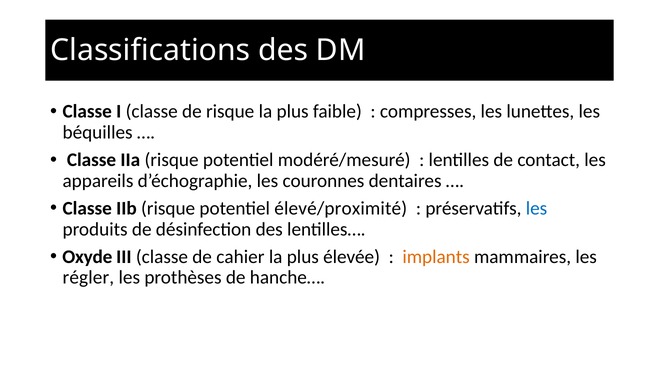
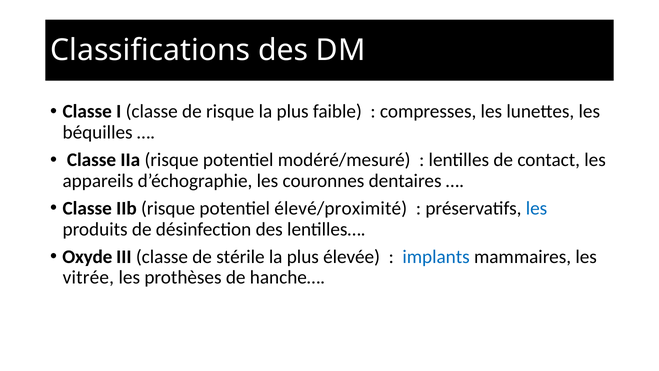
cahier: cahier -> stérile
implants colour: orange -> blue
régler: régler -> vitrée
